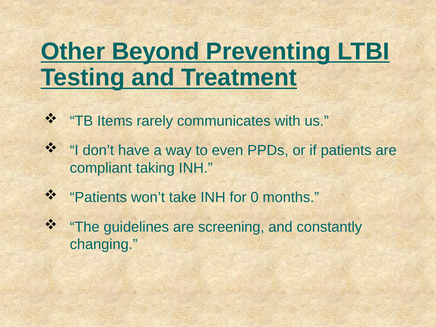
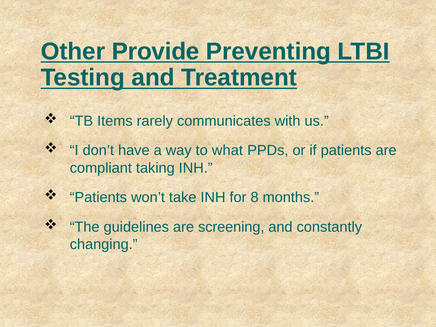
Beyond: Beyond -> Provide
even: even -> what
0: 0 -> 8
